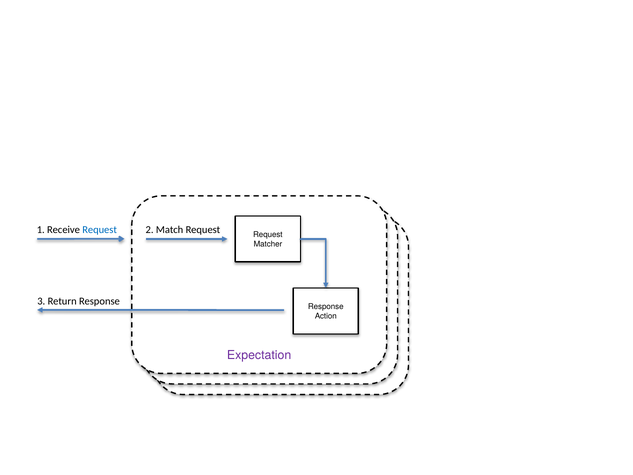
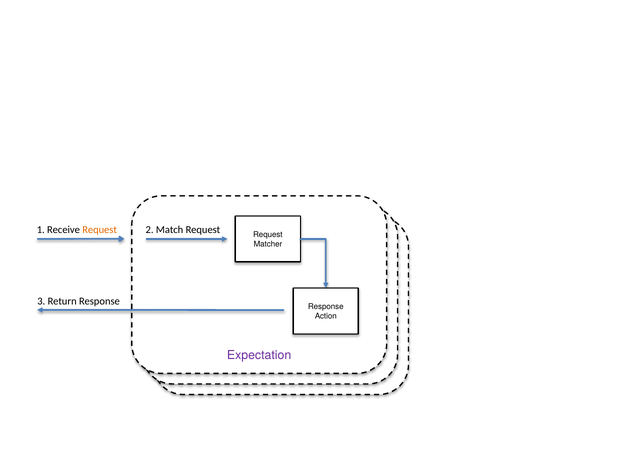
Request at (100, 230) colour: blue -> orange
